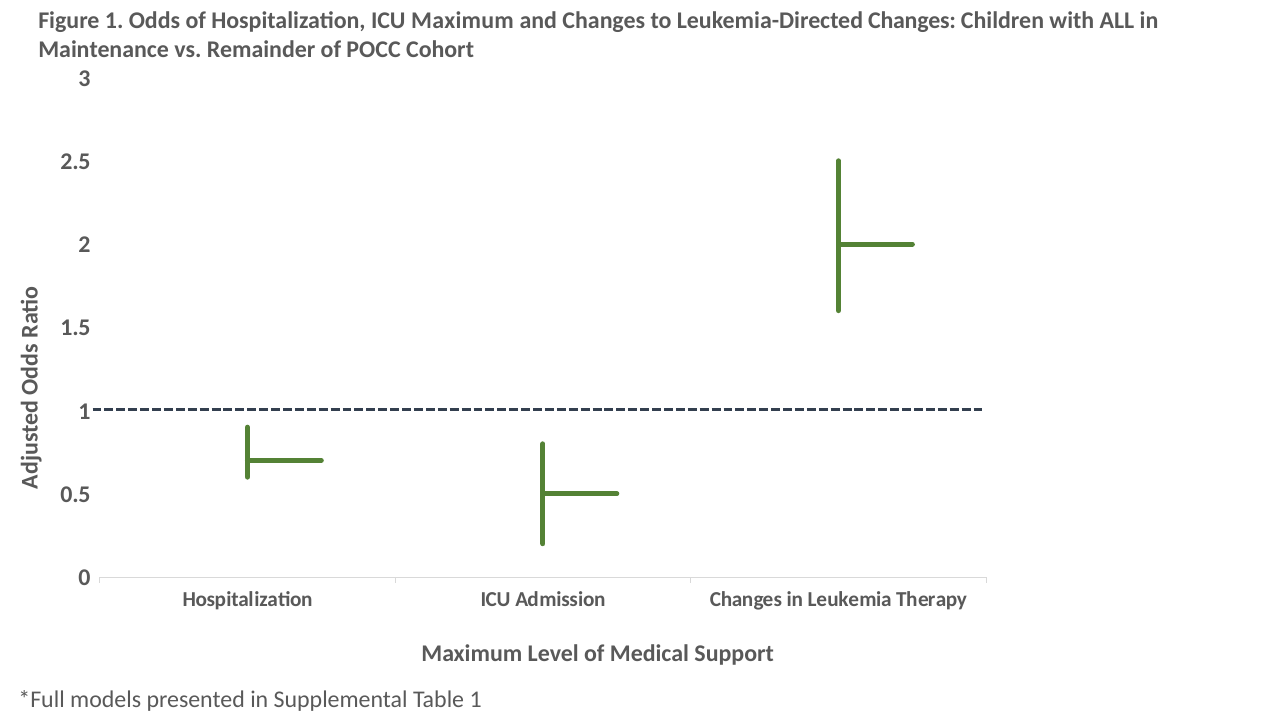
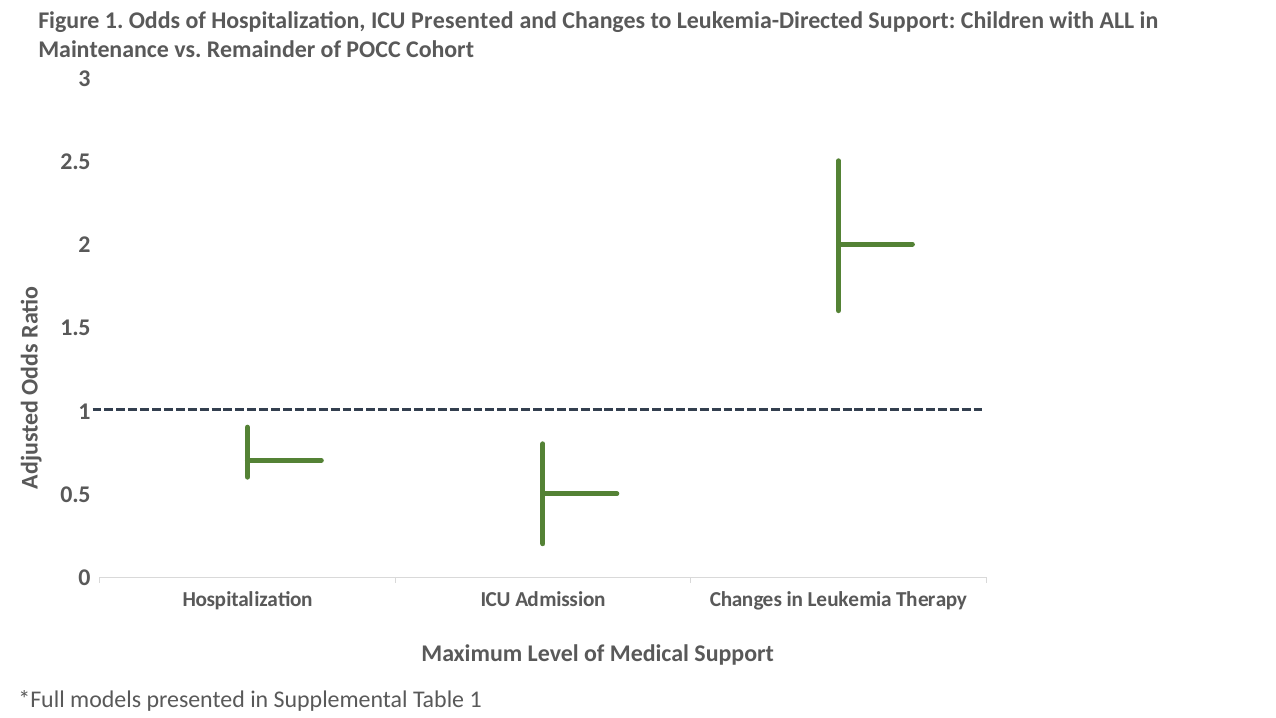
ICU Maximum: Maximum -> Presented
Leukemia-Directed Changes: Changes -> Support
